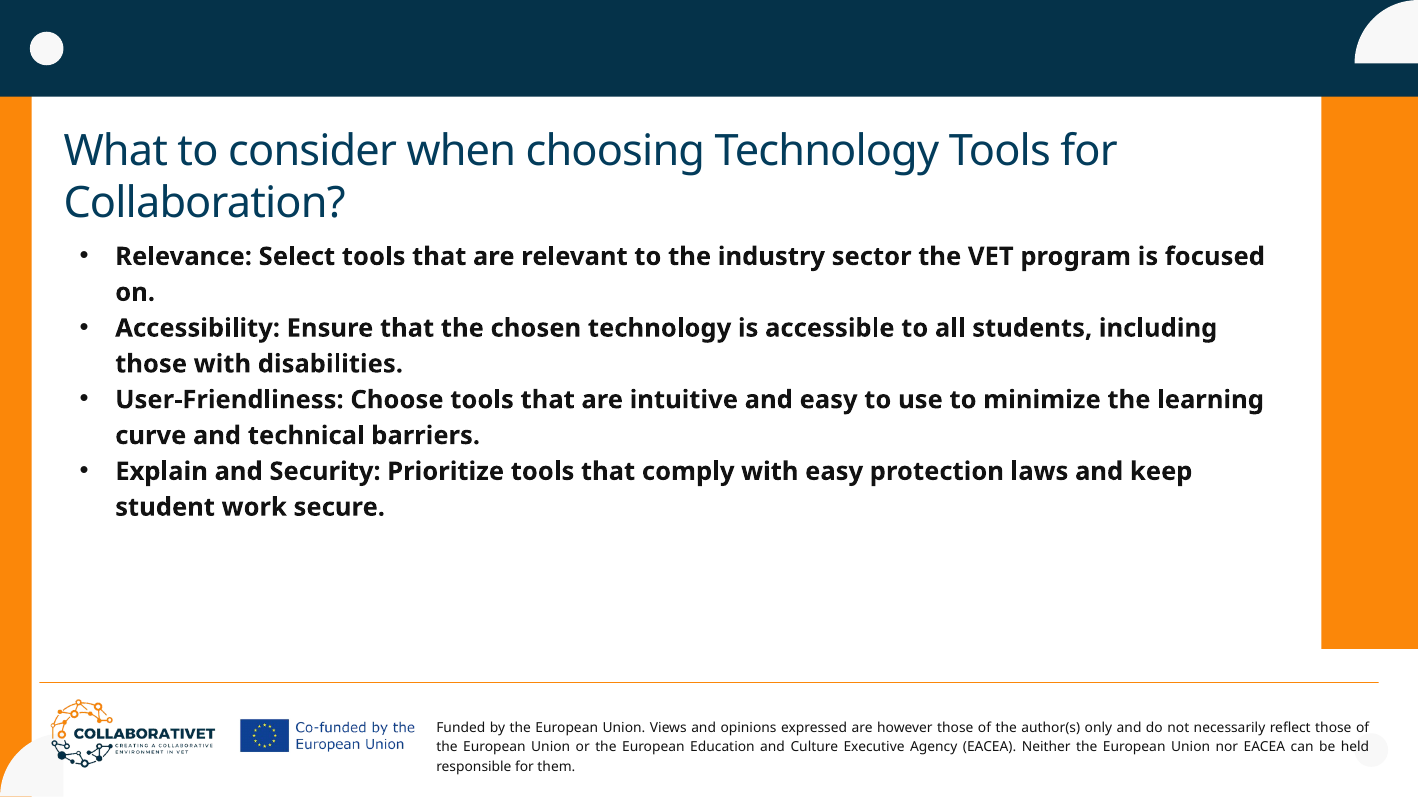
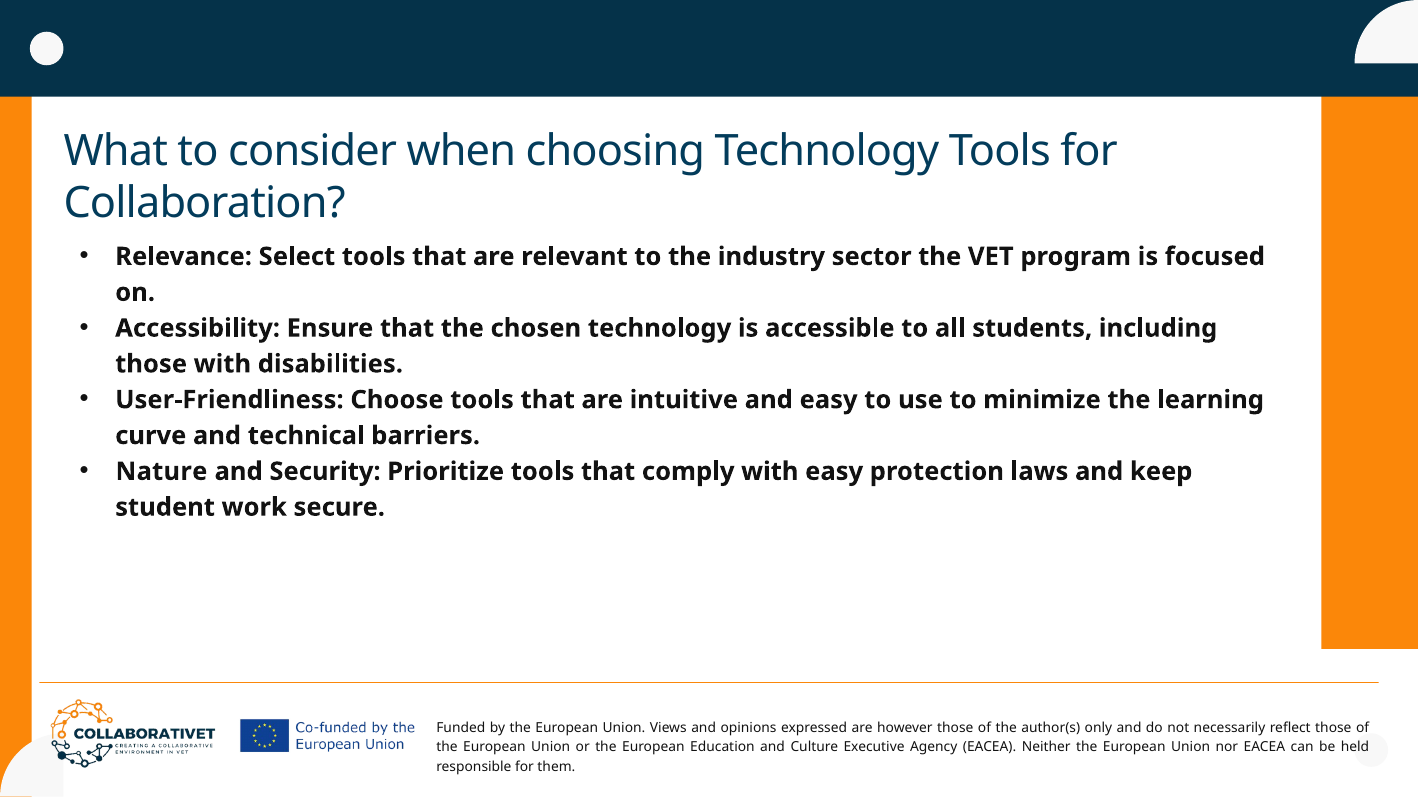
Explain: Explain -> Nature
